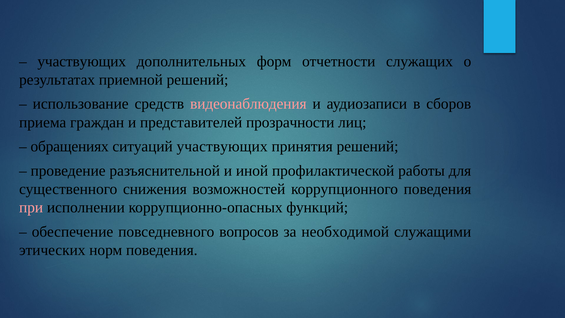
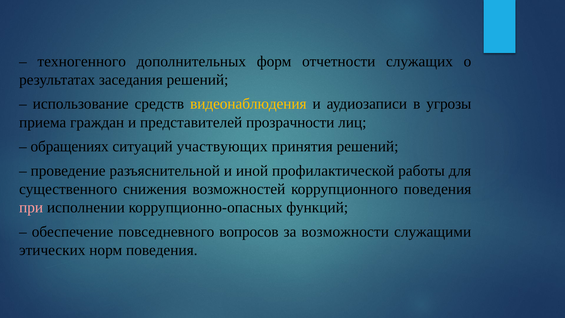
участвующих at (82, 61): участвующих -> техногенного
приемной: приемной -> заседания
видеонаблюдения colour: pink -> yellow
сборов: сборов -> угрозы
необходимой: необходимой -> возможности
